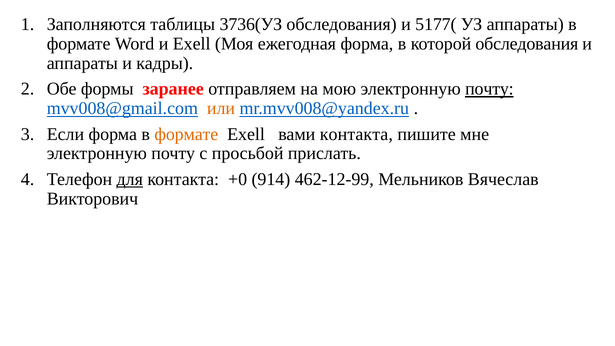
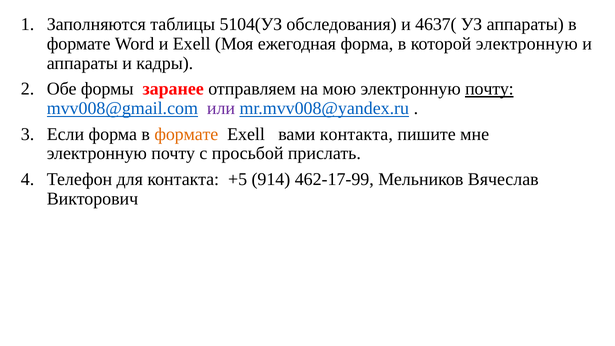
3736(УЗ: 3736(УЗ -> 5104(УЗ
5177(: 5177( -> 4637(
которой обследования: обследования -> электронную
или colour: orange -> purple
для underline: present -> none
+0: +0 -> +5
462-12-99: 462-12-99 -> 462-17-99
